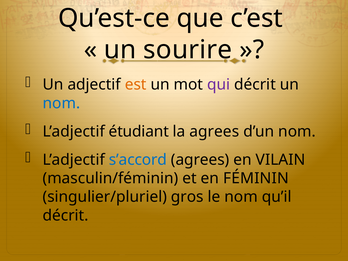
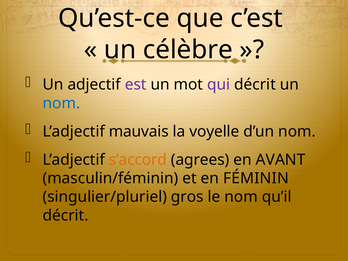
sourire: sourire -> célèbre
est colour: orange -> purple
étudiant: étudiant -> mauvais
la agrees: agrees -> voyelle
s’accord colour: blue -> orange
VILAIN: VILAIN -> AVANT
